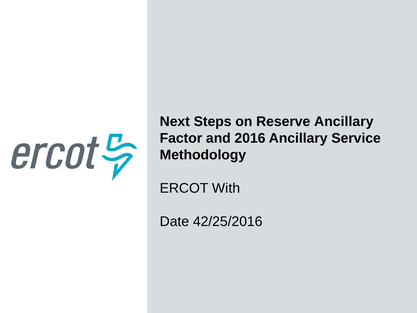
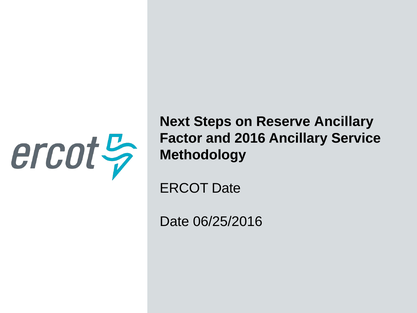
ERCOT With: With -> Date
42/25/2016: 42/25/2016 -> 06/25/2016
